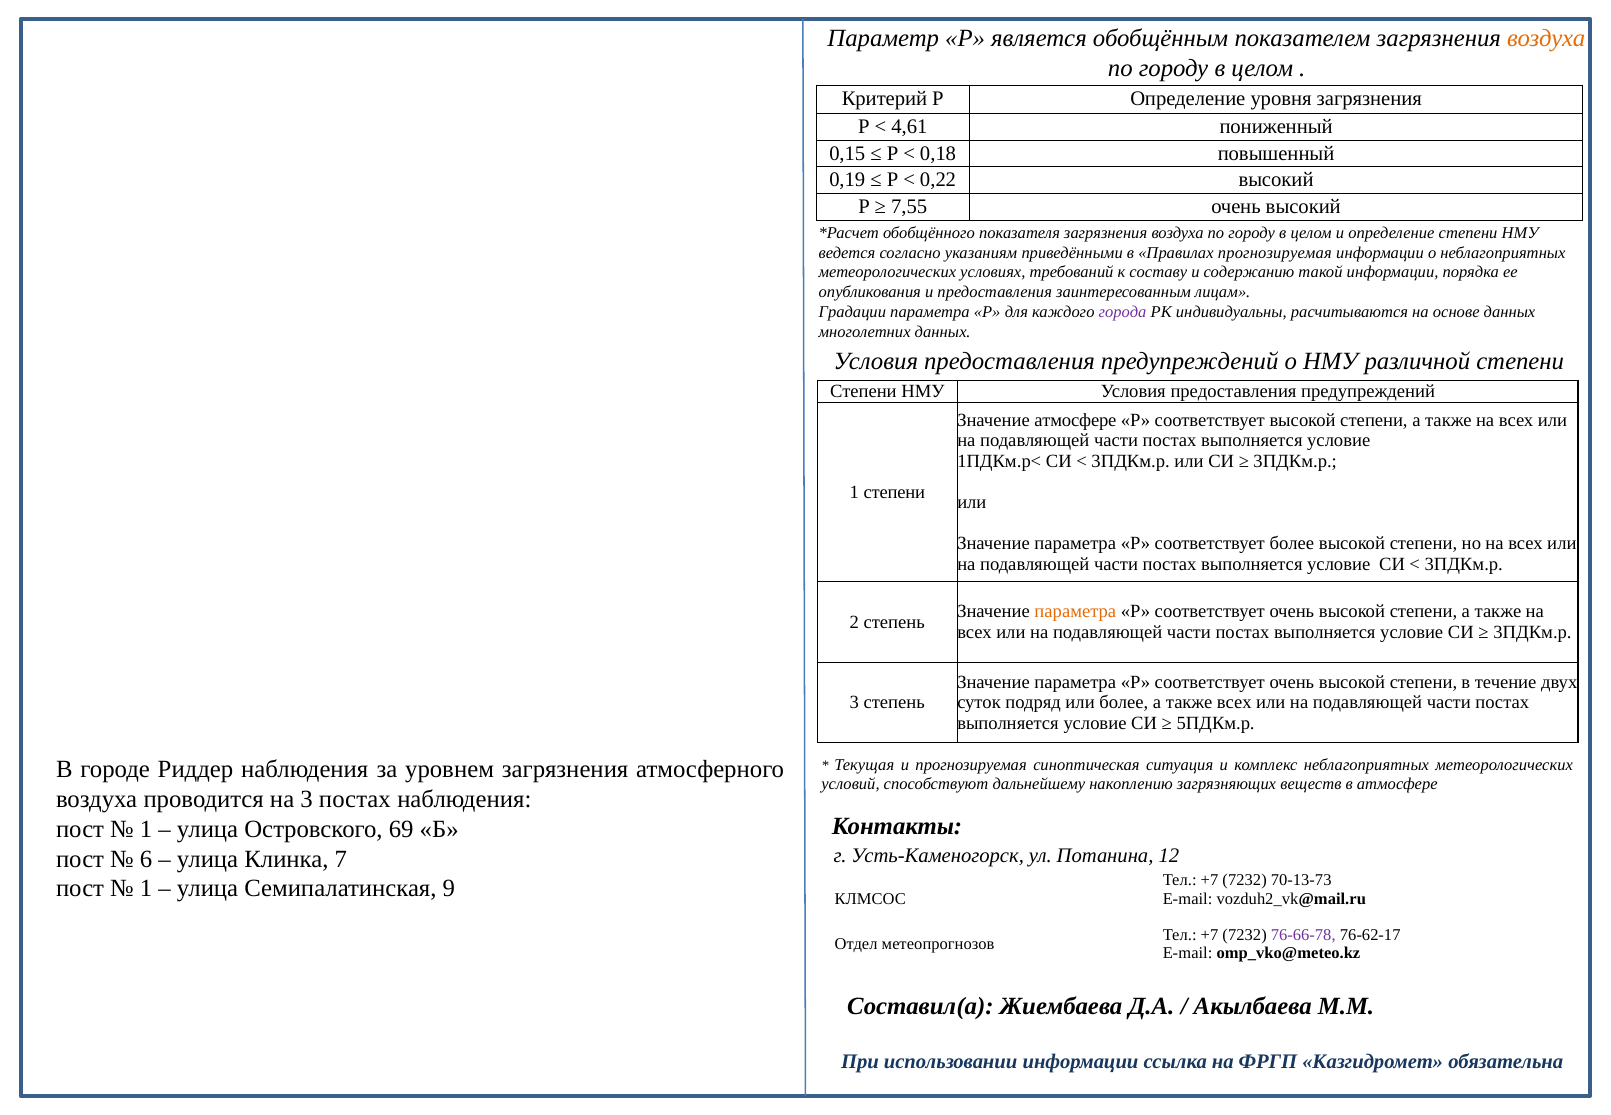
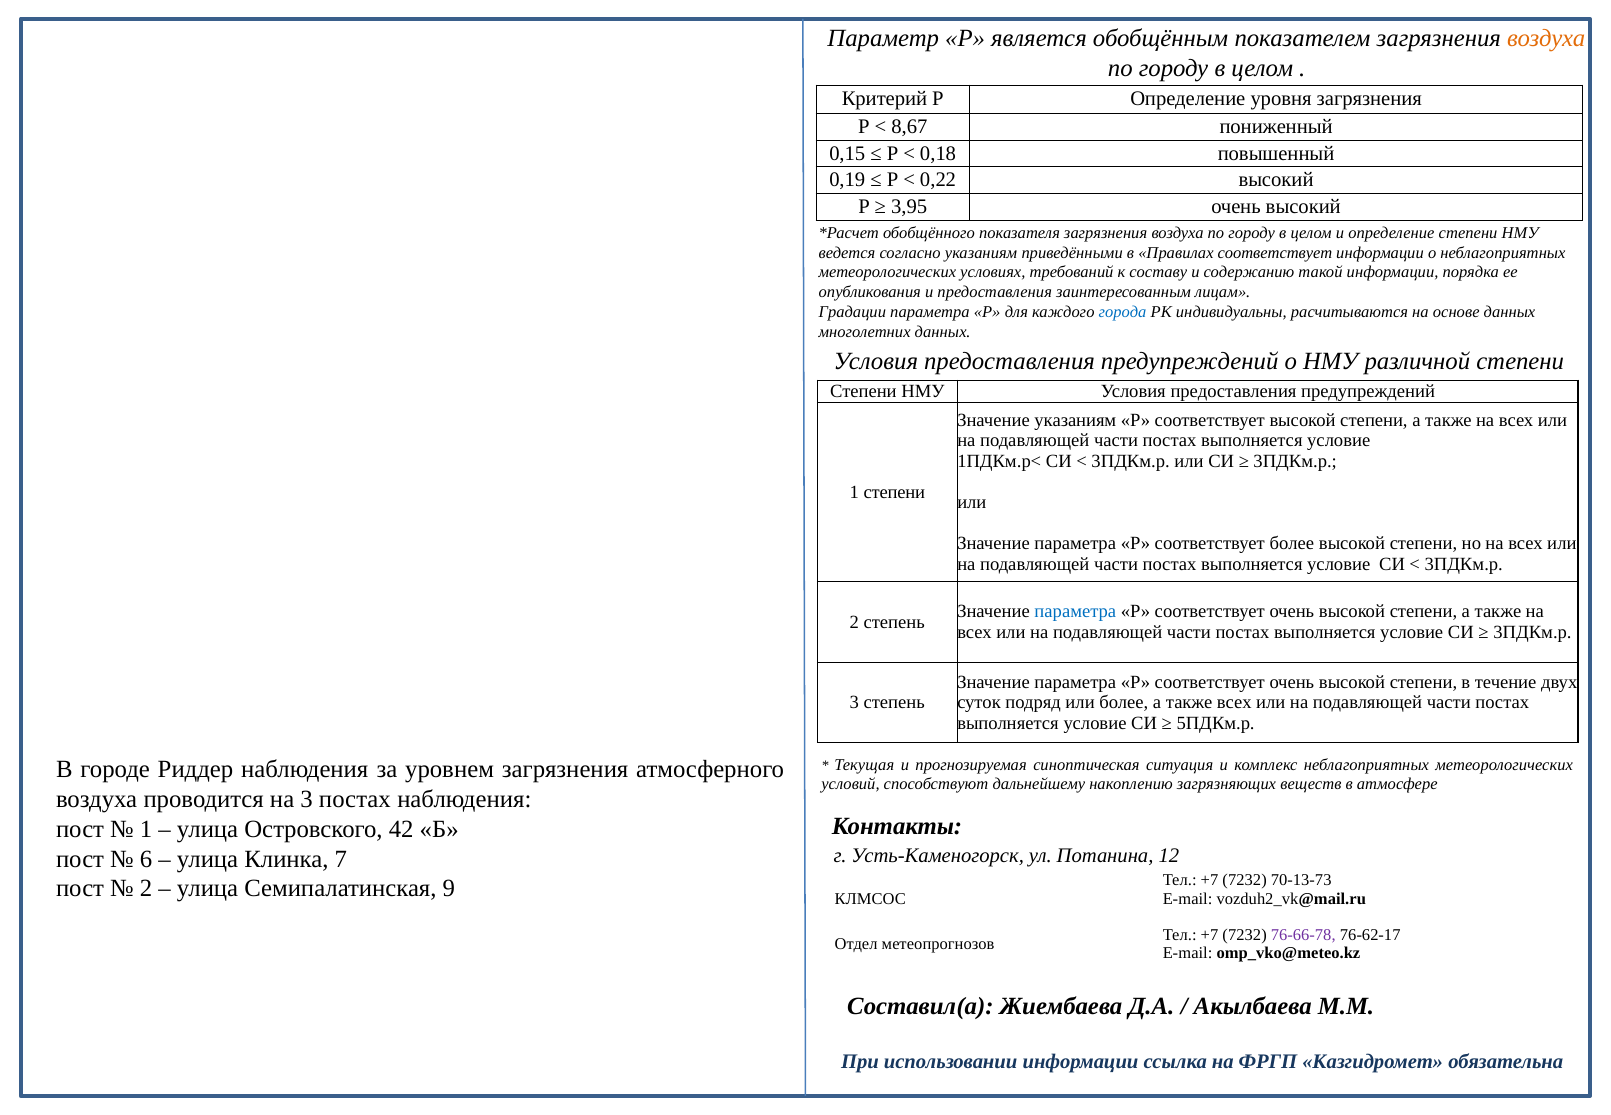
4,61: 4,61 -> 8,67
7,55: 7,55 -> 3,95
Правилах прогнозируемая: прогнозируемая -> соответствует
города colour: purple -> blue
Значение атмосфере: атмосфере -> указаниям
параметра at (1075, 612) colour: orange -> blue
69: 69 -> 42
1 at (146, 889): 1 -> 2
